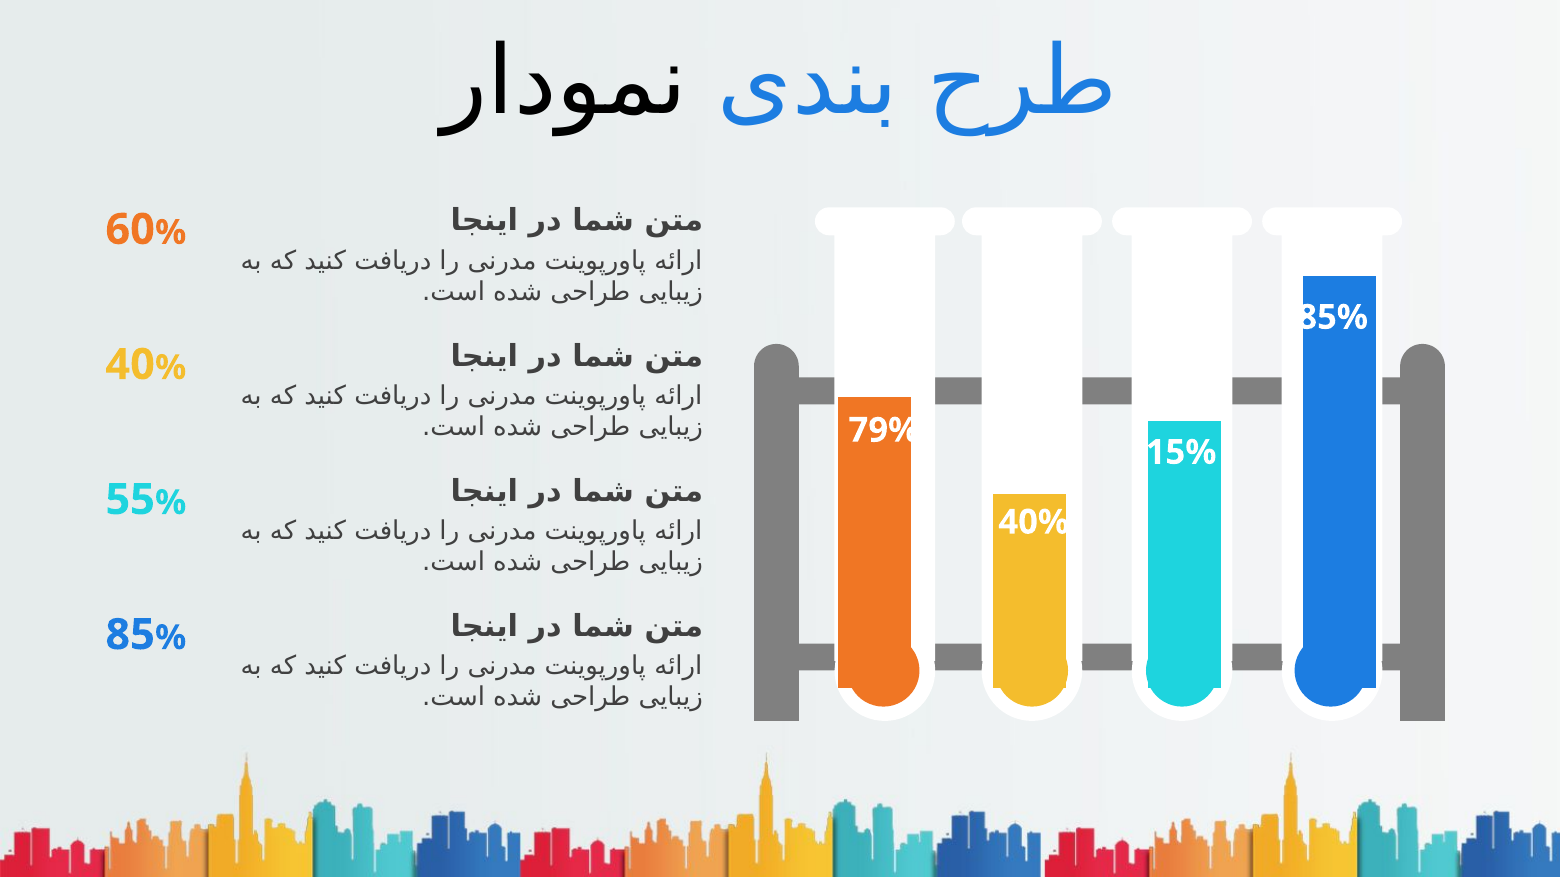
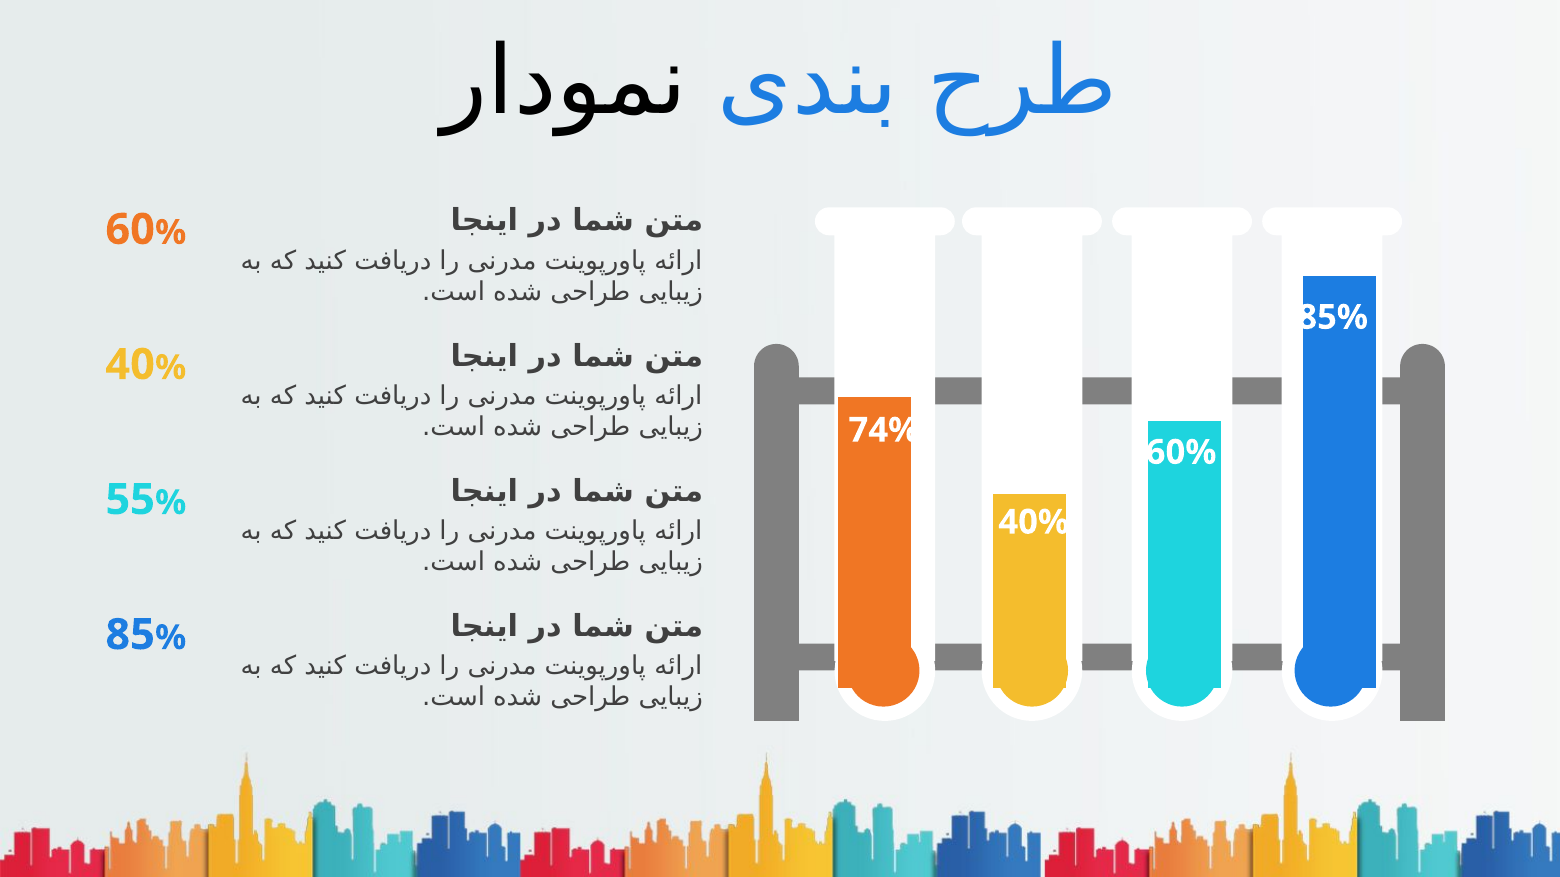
79%: 79% -> 74%
15% at (1181, 453): 15% -> 60%
